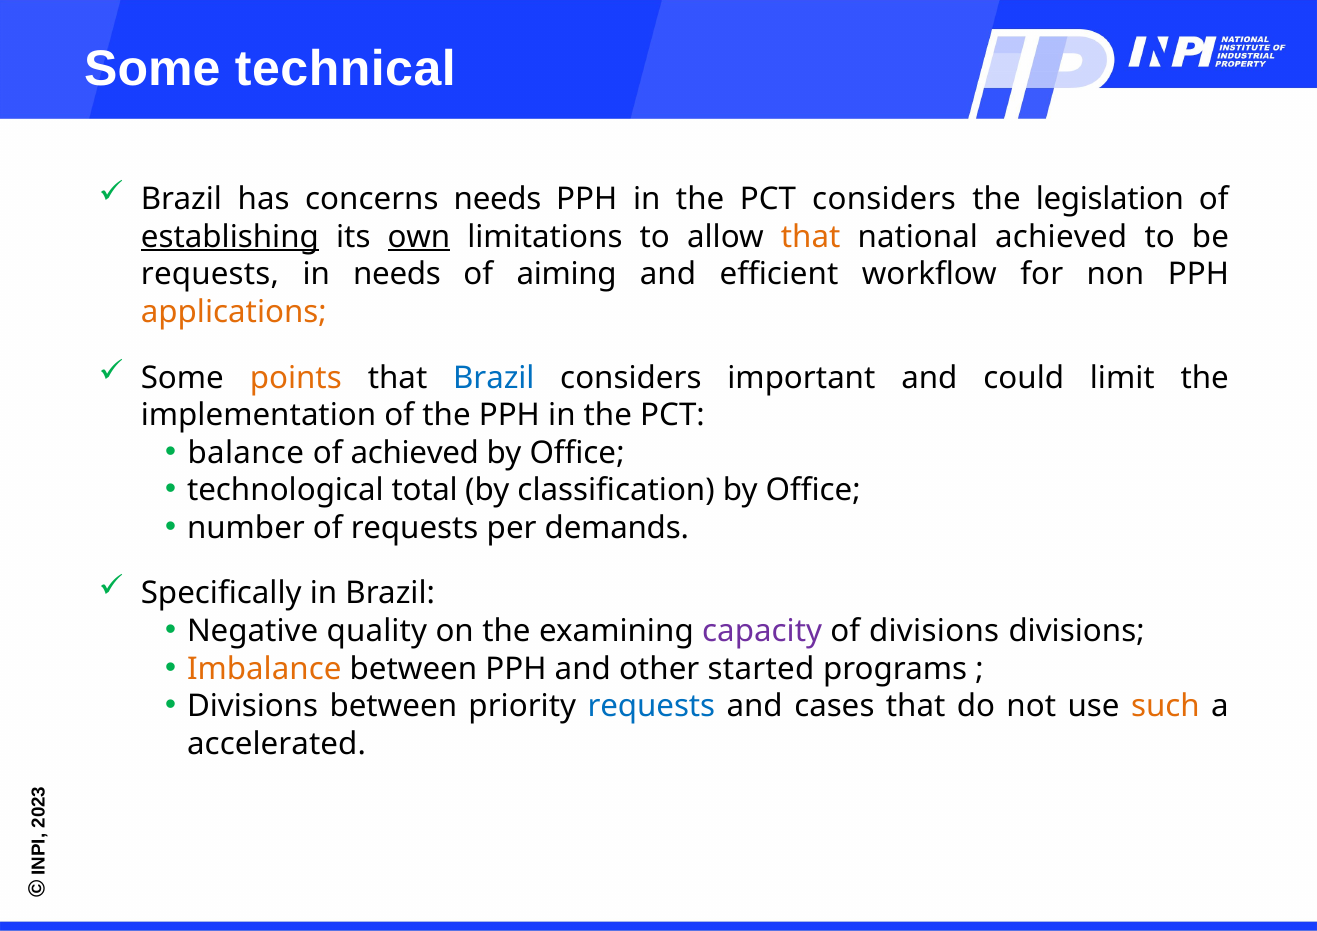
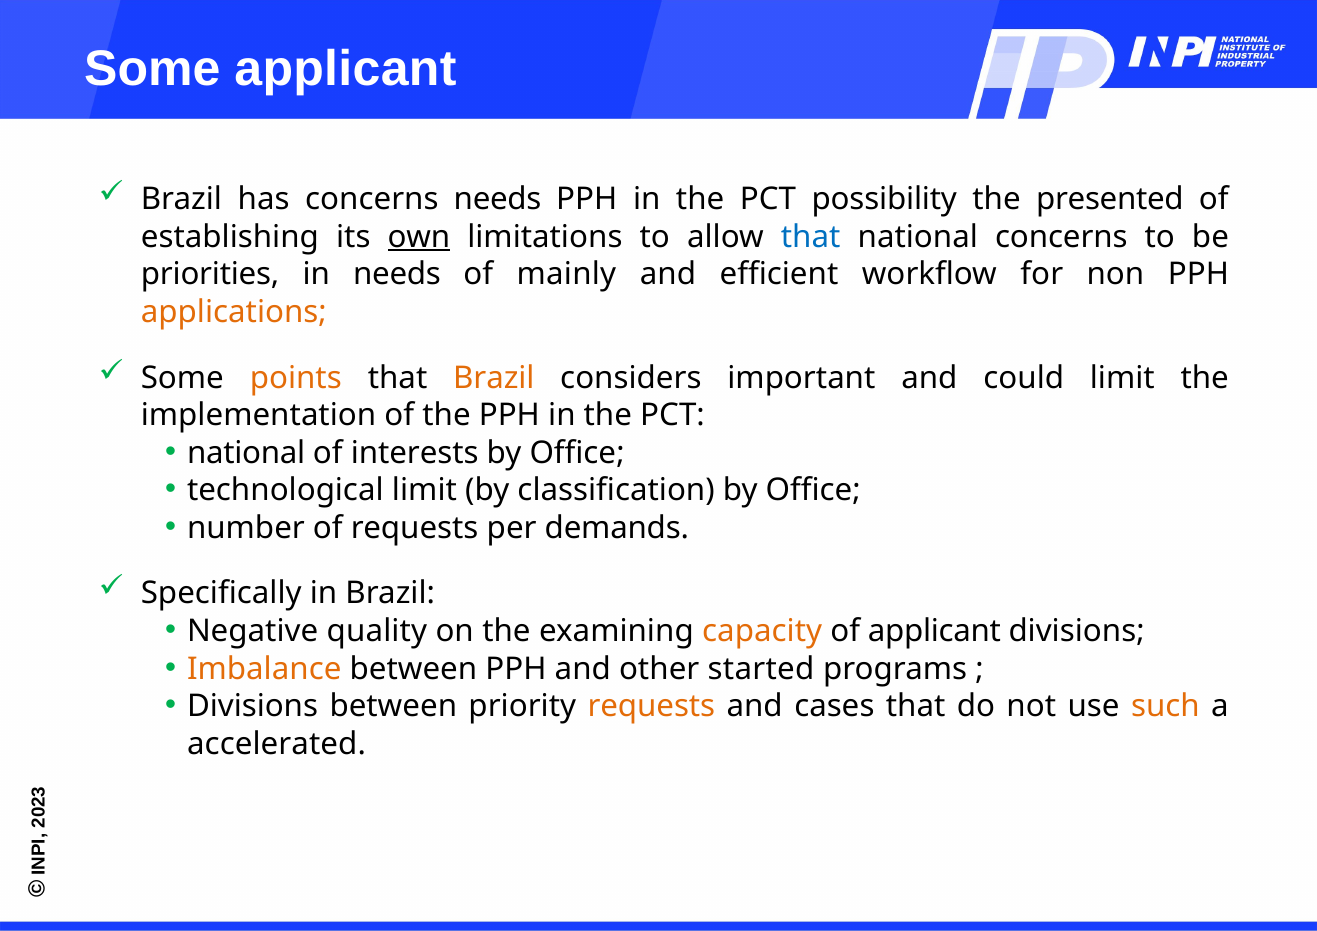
Some technical: technical -> applicant
PCT considers: considers -> possibility
legislation: legislation -> presented
establishing underline: present -> none
that at (811, 237) colour: orange -> blue
national achieved: achieved -> concerns
requests at (210, 275): requests -> priorities
aiming: aiming -> mainly
Brazil at (494, 378) colour: blue -> orange
balance at (246, 453): balance -> national
of achieved: achieved -> interests
technological total: total -> limit
capacity colour: purple -> orange
of divisions: divisions -> applicant
requests at (651, 706) colour: blue -> orange
